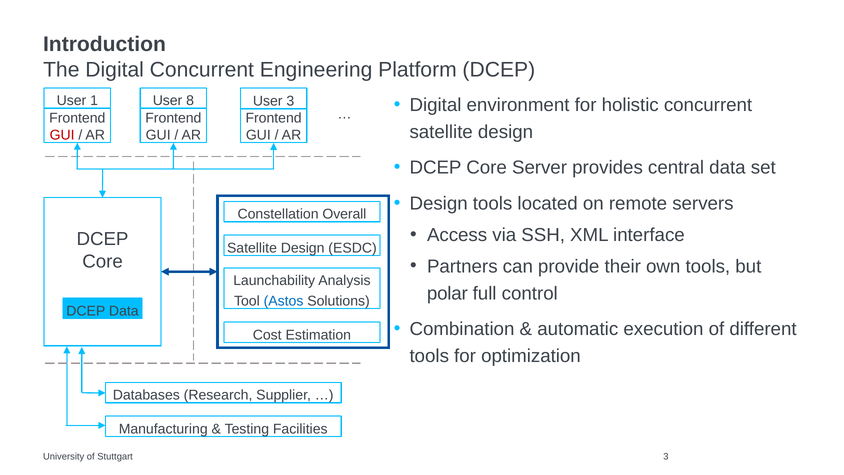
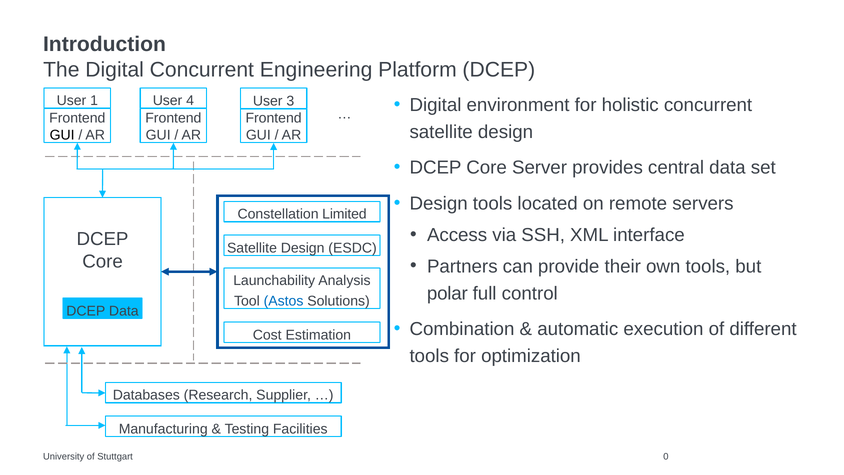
8: 8 -> 4
GUI at (62, 135) colour: red -> black
Overall: Overall -> Limited
Stuttgart 3: 3 -> 0
